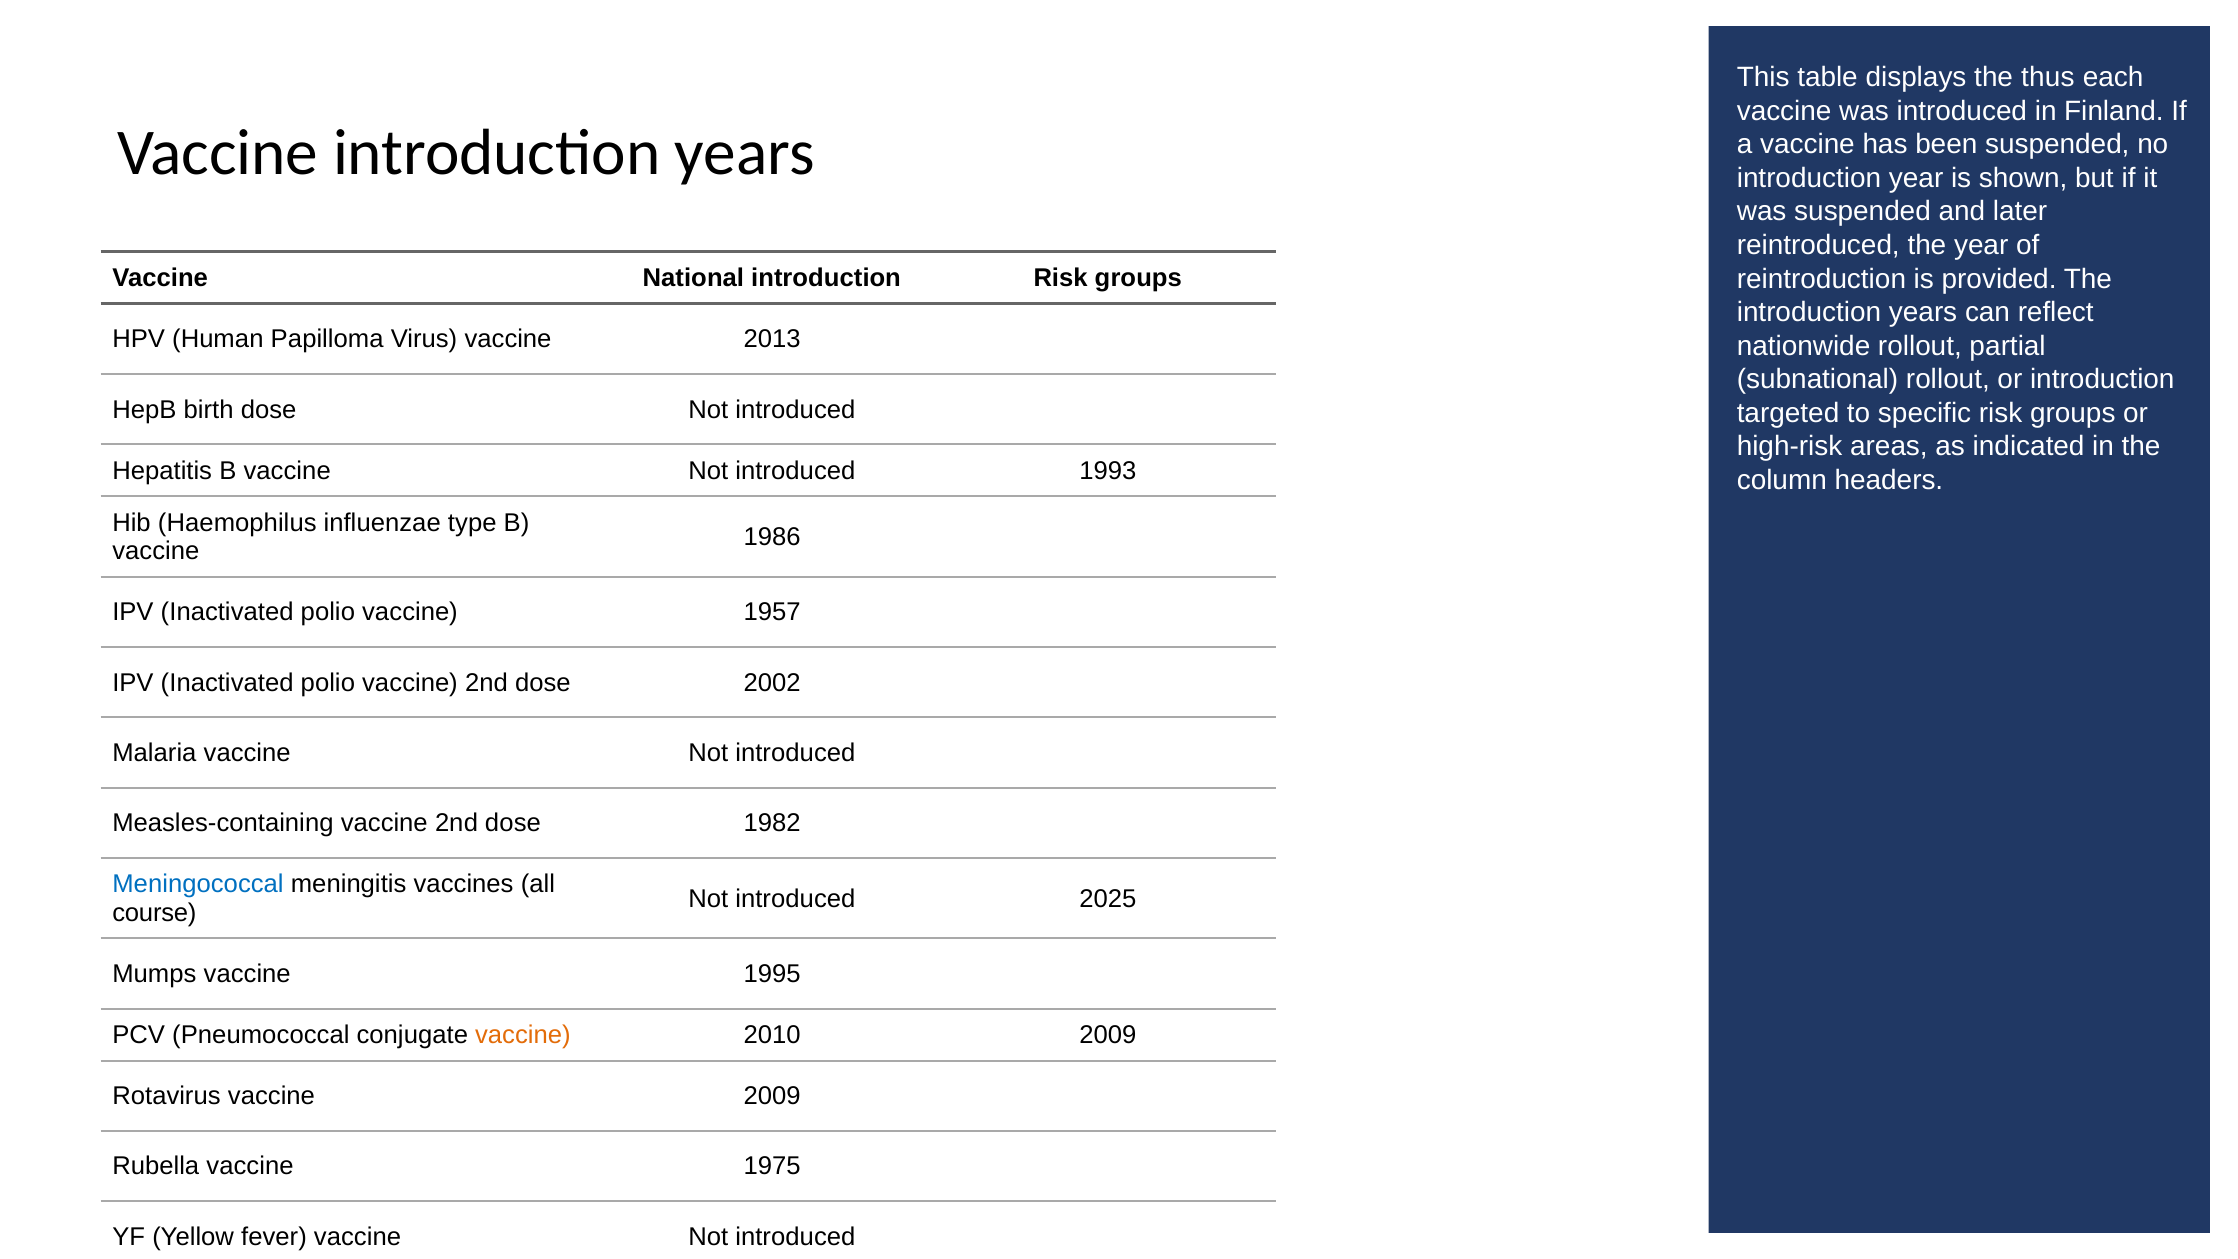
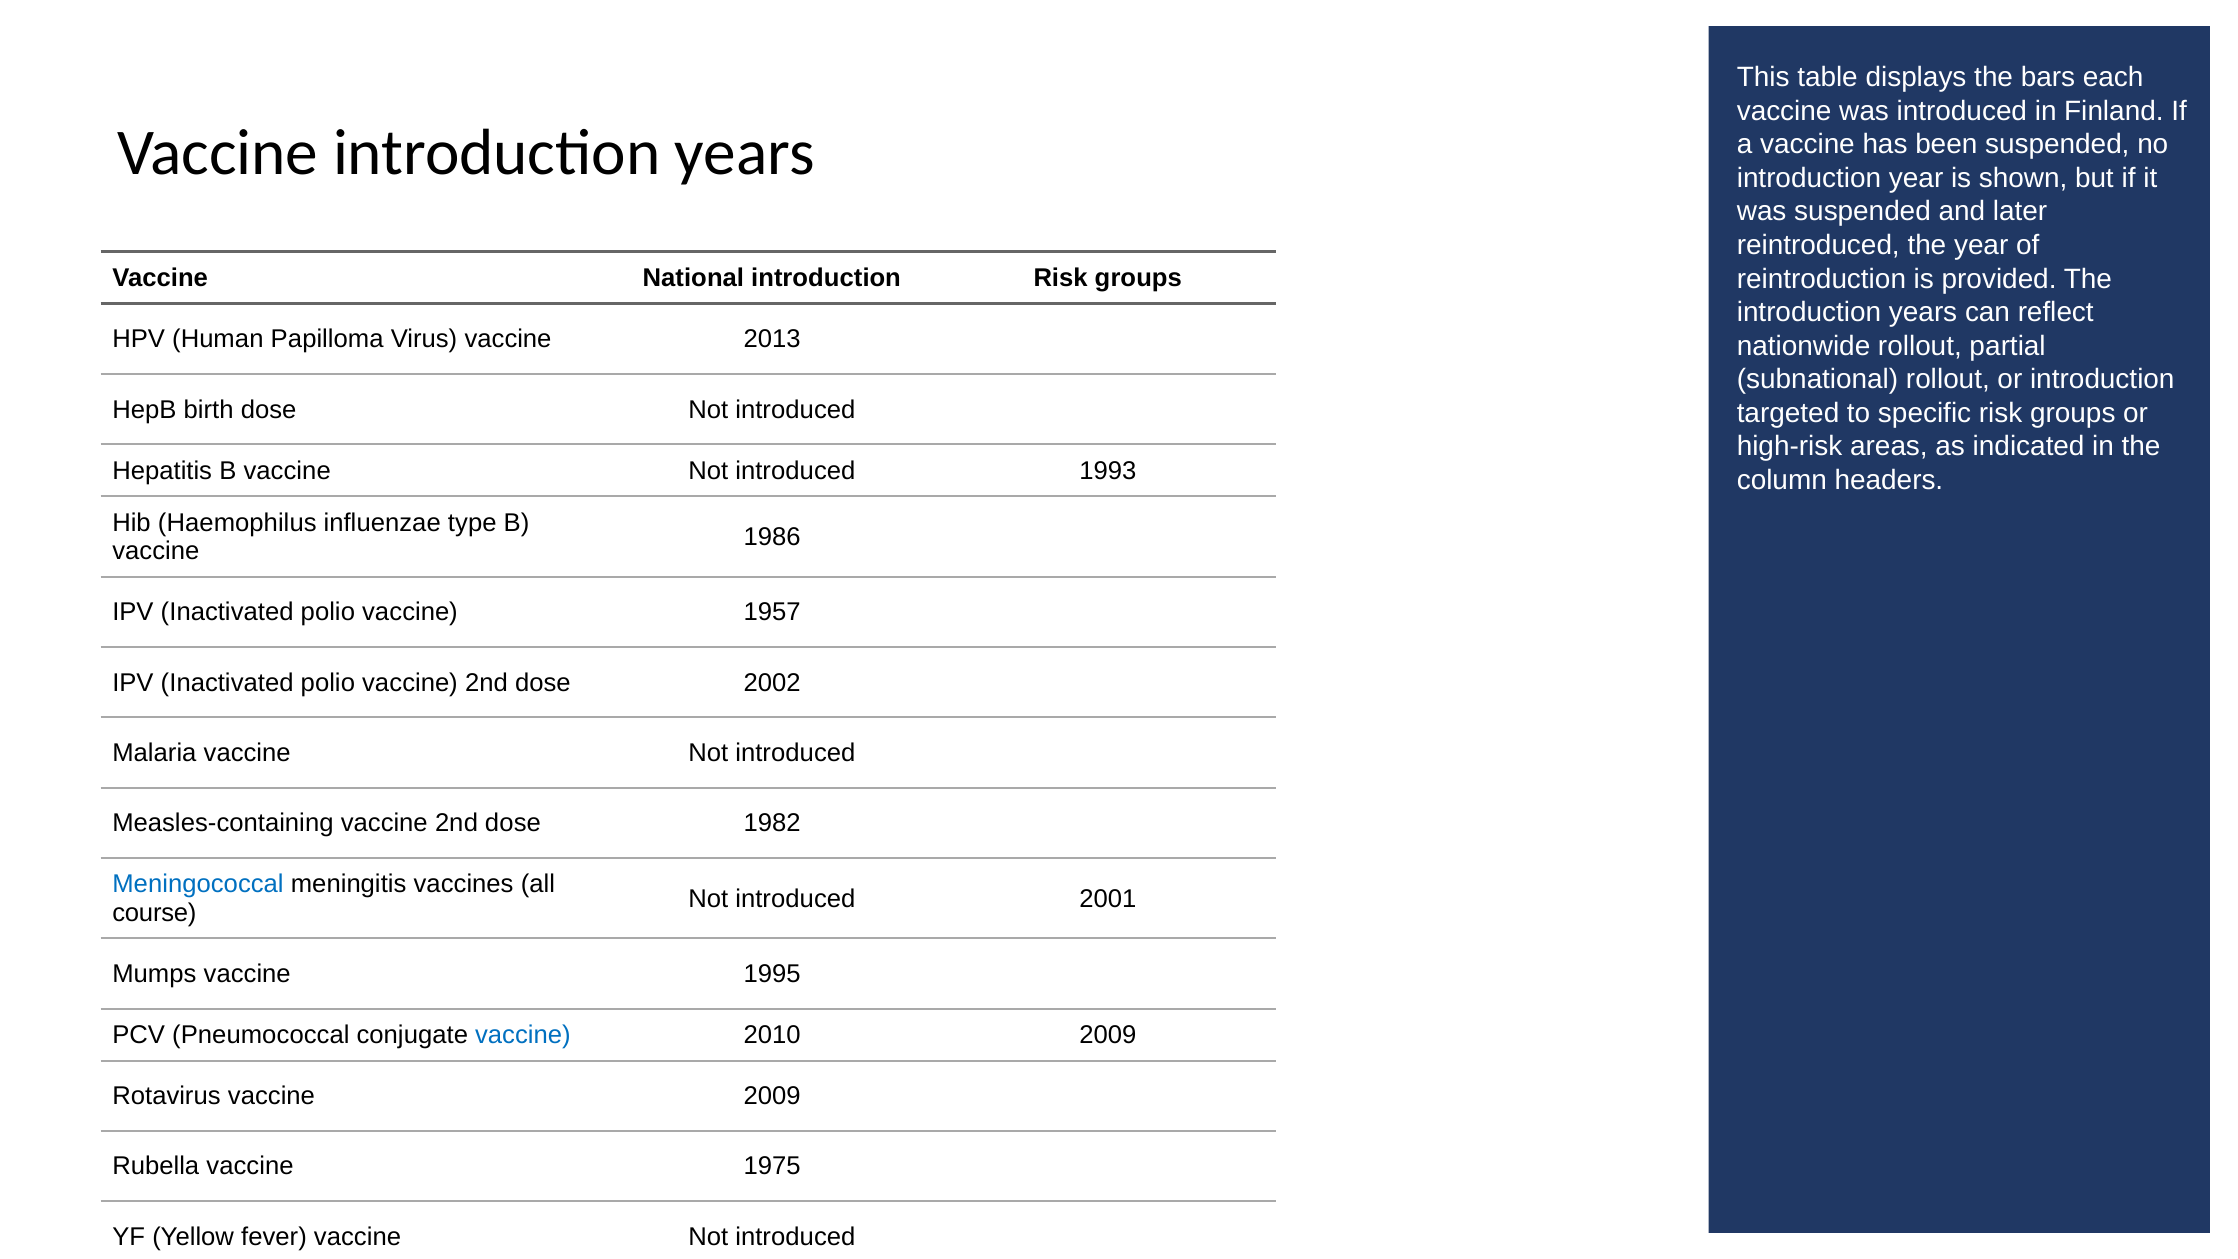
thus: thus -> bars
2025: 2025 -> 2001
vaccine at (523, 1035) colour: orange -> blue
